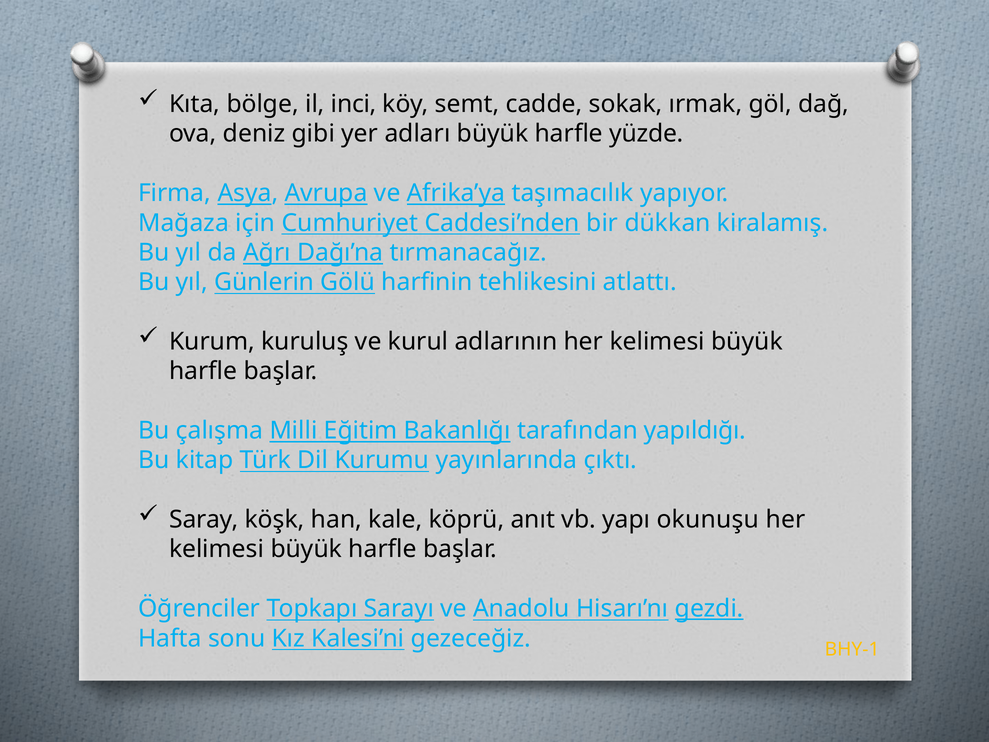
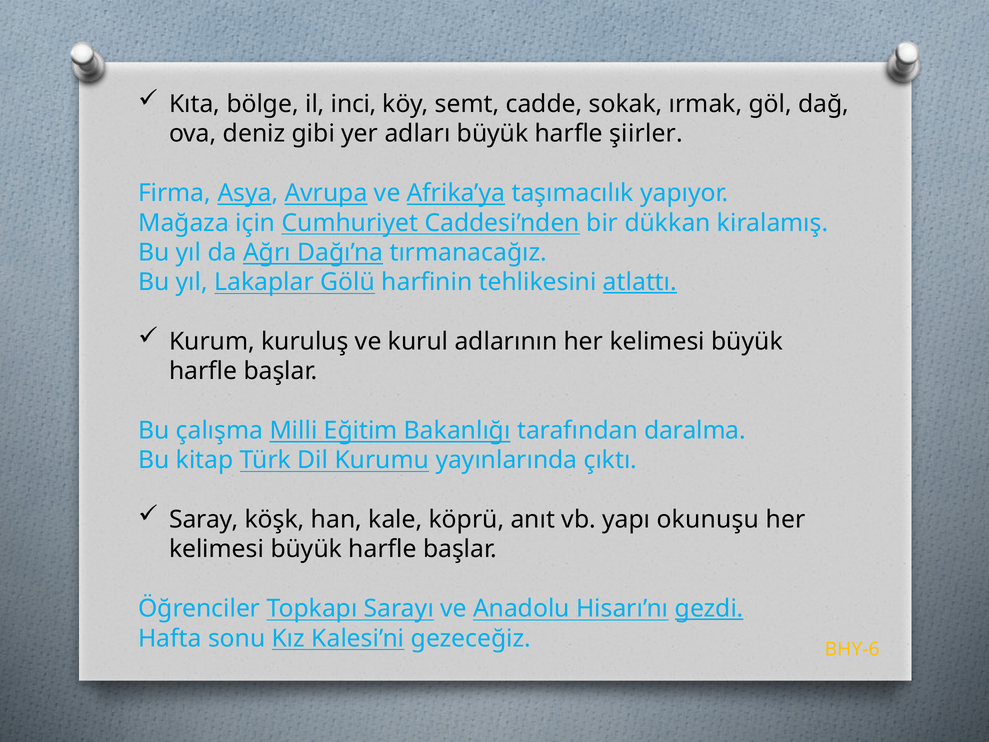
yüzde: yüzde -> şiirler
Günlerin: Günlerin -> Lakaplar
atlattı underline: none -> present
yapıldığı: yapıldığı -> daralma
BHY-1: BHY-1 -> BHY-6
